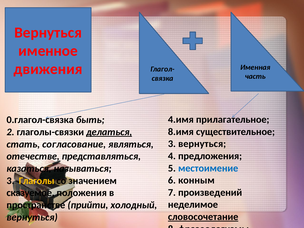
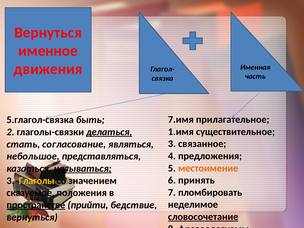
4.имя: 4.имя -> 7.имя
0.глагол-связка: 0.глагол-связка -> 5.глагол-связка
8.имя: 8.имя -> 1.имя
3 вернуться: вернуться -> связанное
отечестве: отечестве -> небольшое
местоимение colour: blue -> orange
называться underline: none -> present
конным: конным -> принять
произведений: произведений -> пломбировать
пространстве underline: none -> present
холодный: холодный -> бедствие
